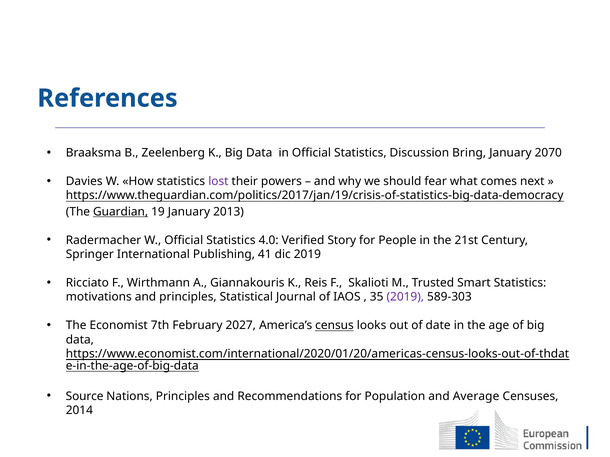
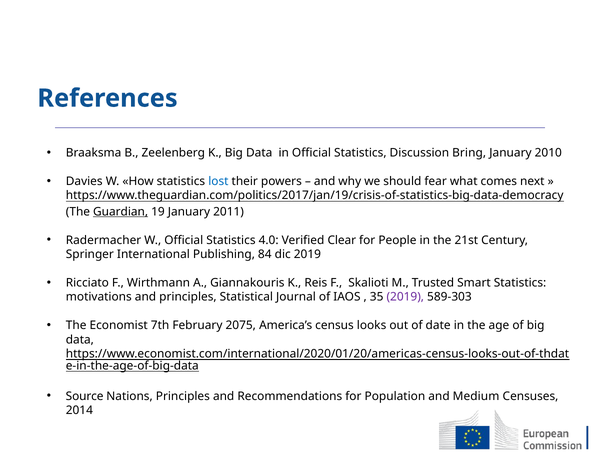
2070: 2070 -> 2010
lost colour: purple -> blue
2013: 2013 -> 2011
Story: Story -> Clear
41: 41 -> 84
2027: 2027 -> 2075
census underline: present -> none
Average: Average -> Medium
